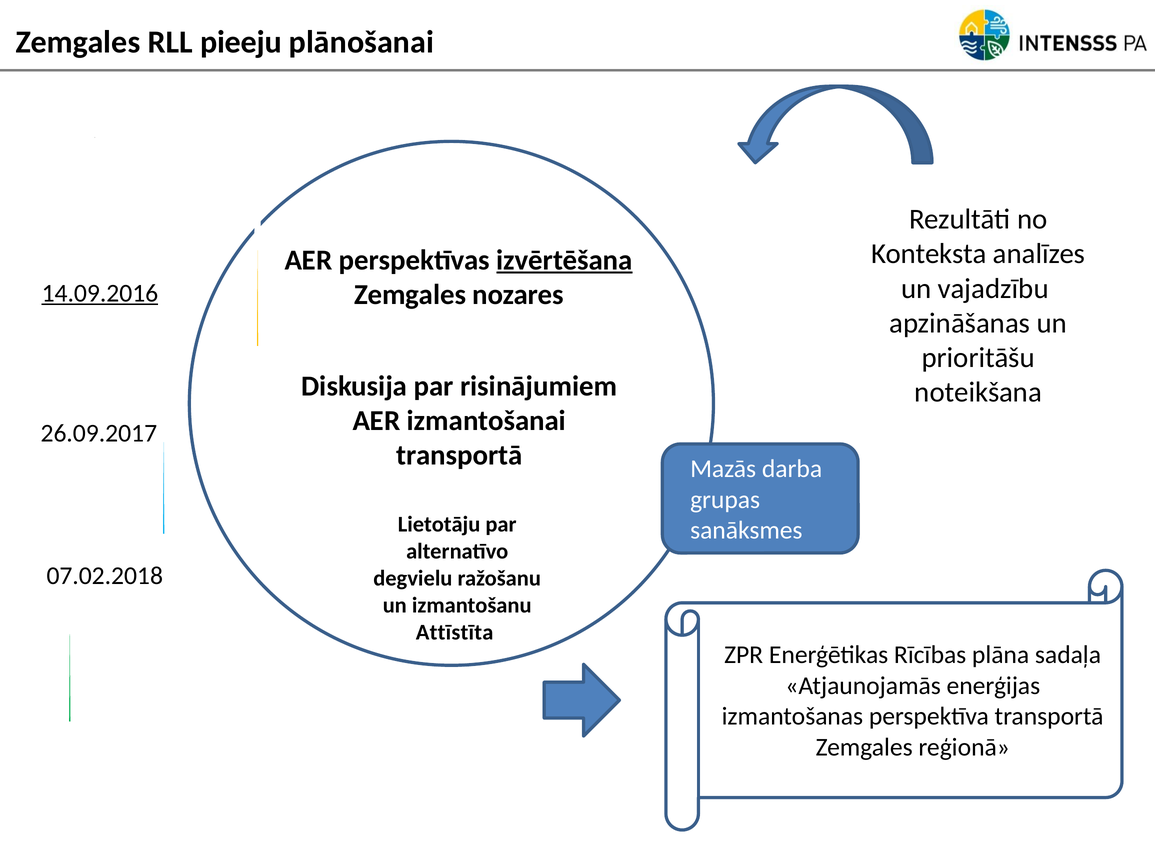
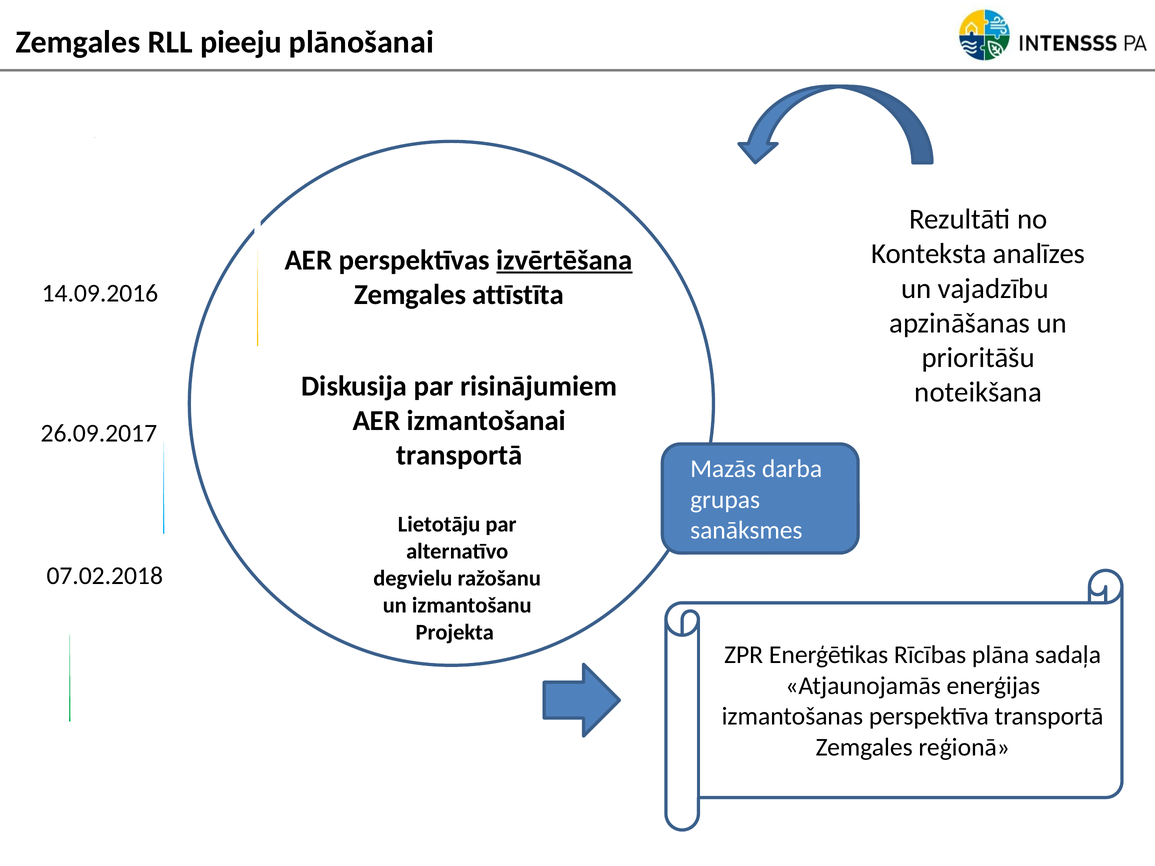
14.09.2016 underline: present -> none
nozares: nozares -> attīstīta
Attīstīta: Attīstīta -> Projekta
